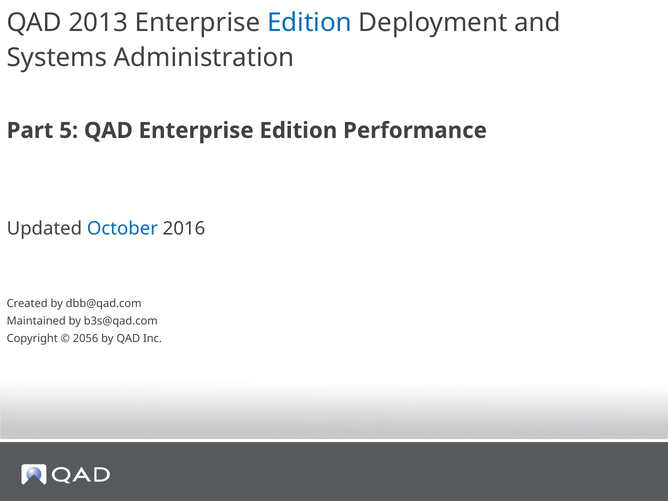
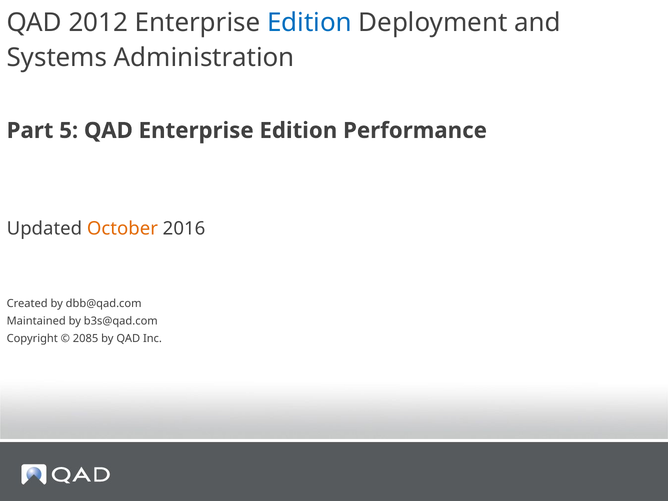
2013: 2013 -> 2012
October colour: blue -> orange
2056: 2056 -> 2085
